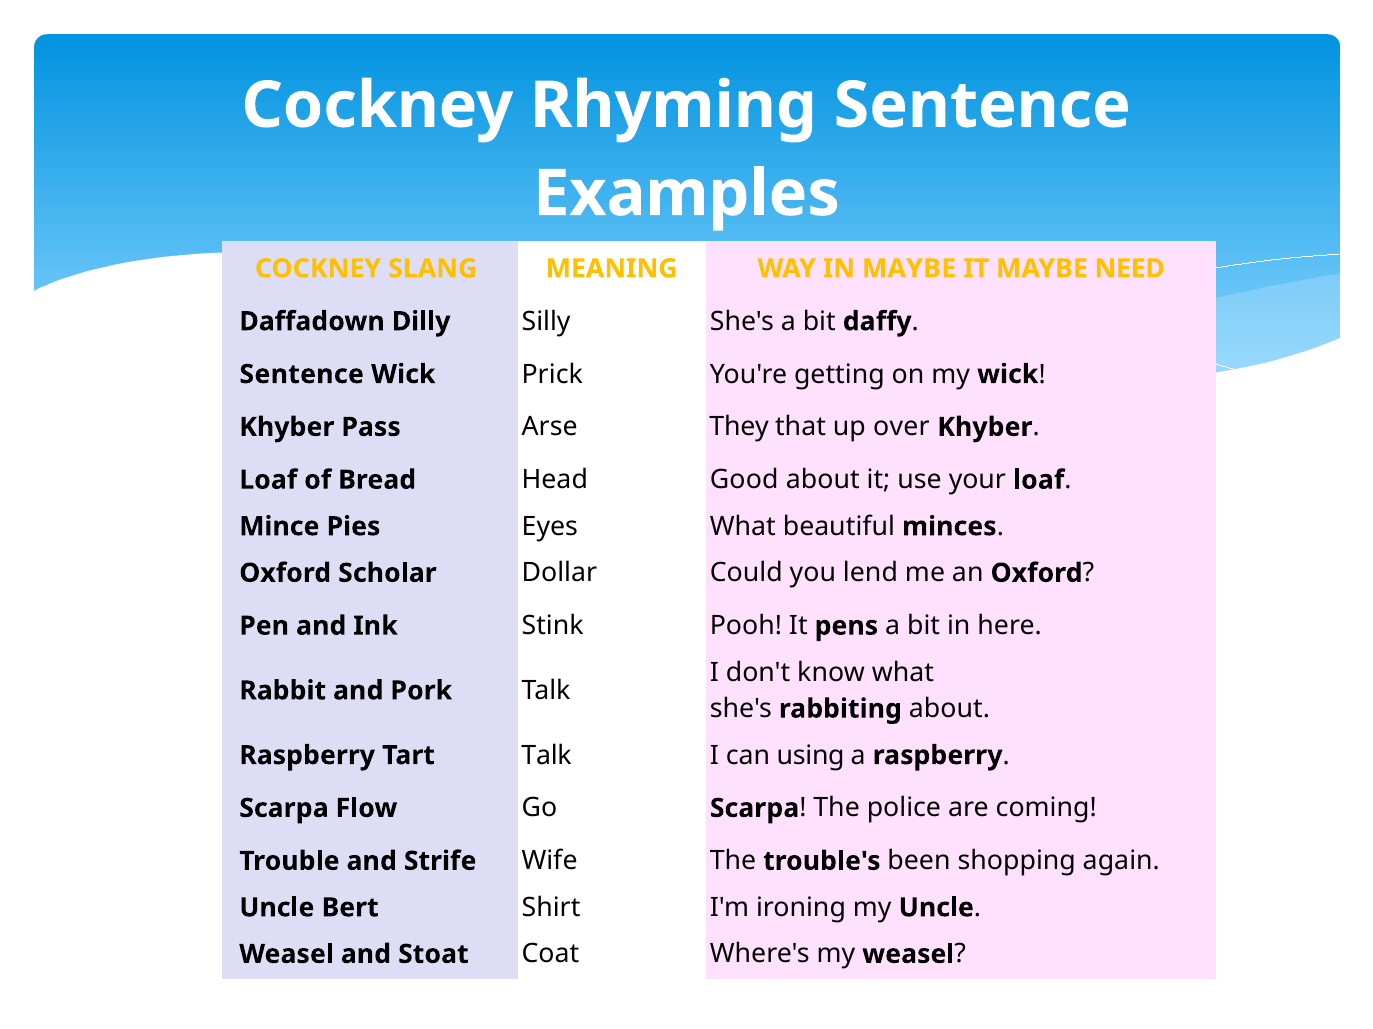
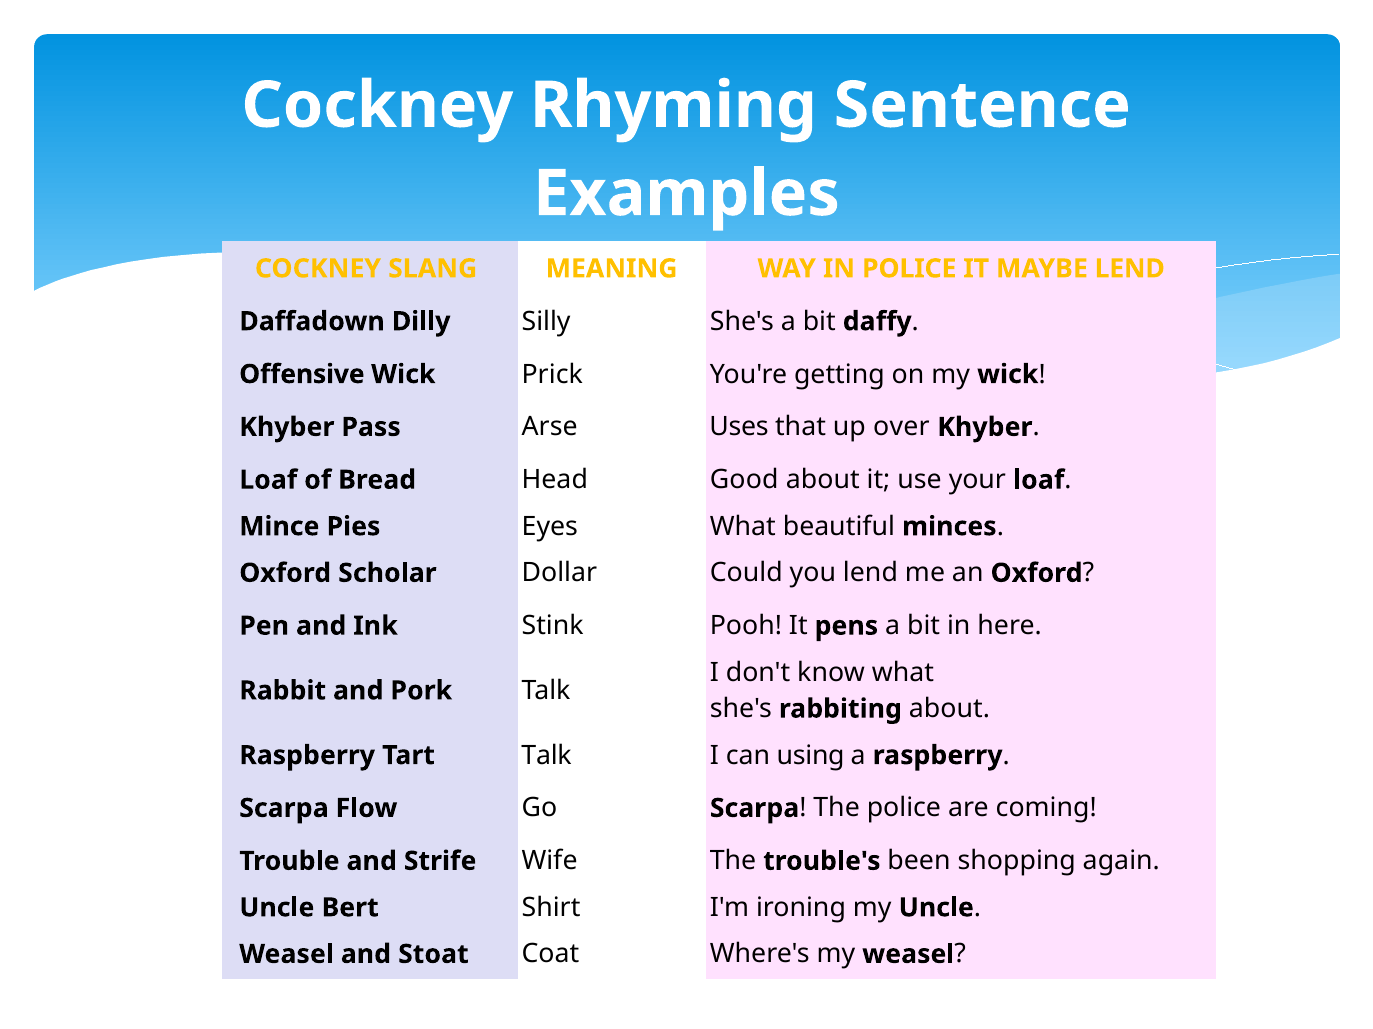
IN MAYBE: MAYBE -> POLICE
MAYBE NEED: NEED -> LEND
Sentence at (302, 375): Sentence -> Offensive
They: They -> Uses
